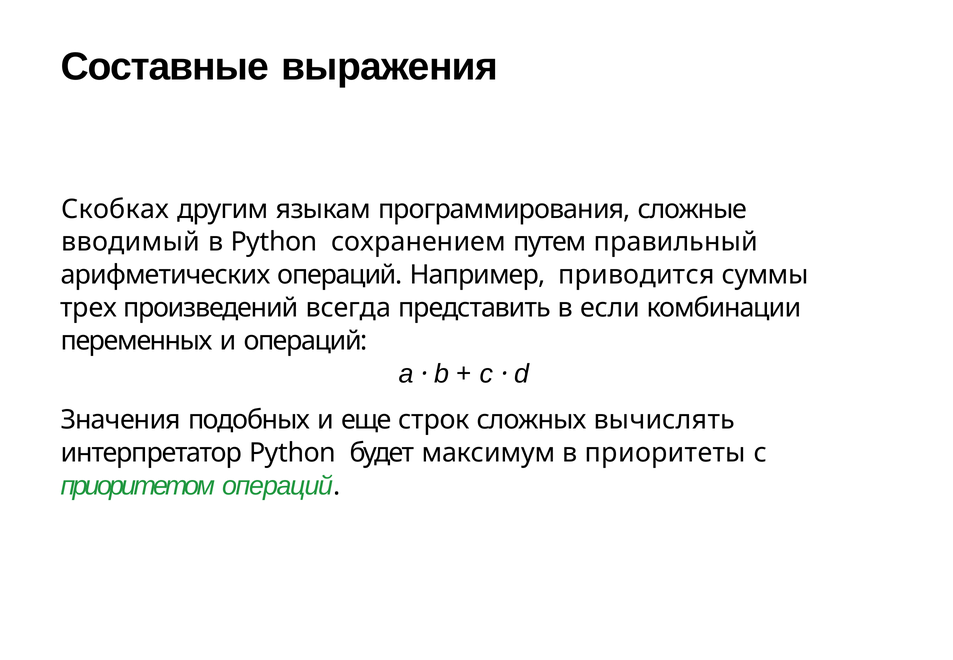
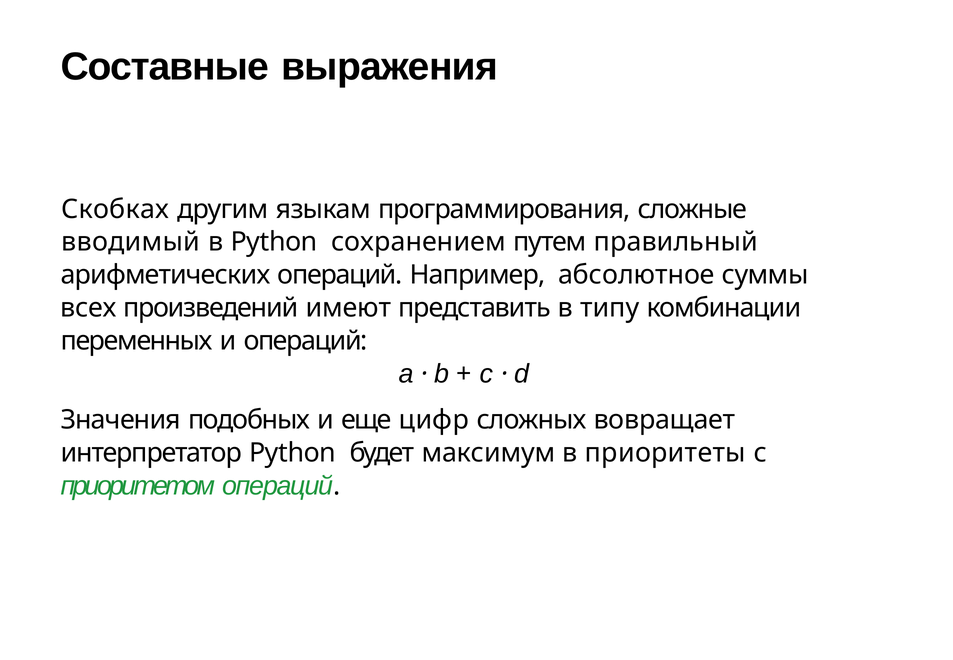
приводится: приводится -> абсолютное
трех: трех -> всех
всегда: всегда -> имеют
если: если -> типу
строк: строк -> цифр
вычислять: вычислять -> вовращает
